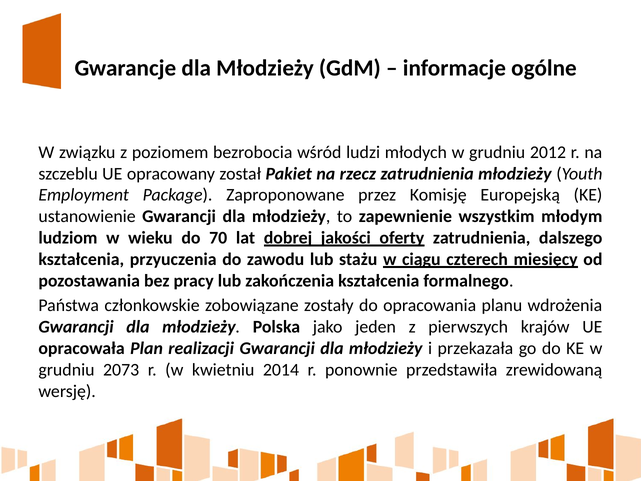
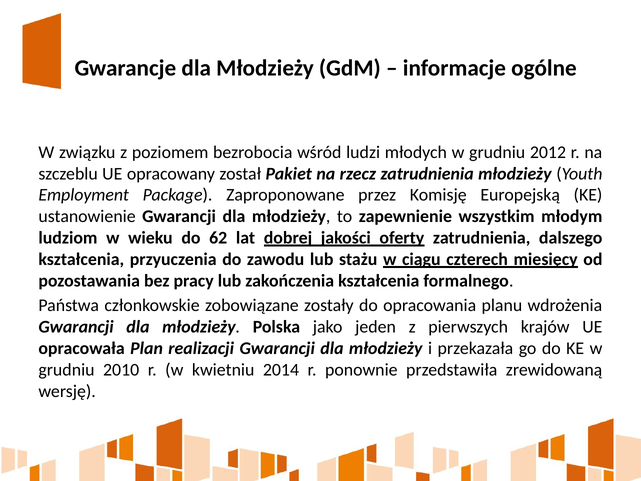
70: 70 -> 62
2073: 2073 -> 2010
